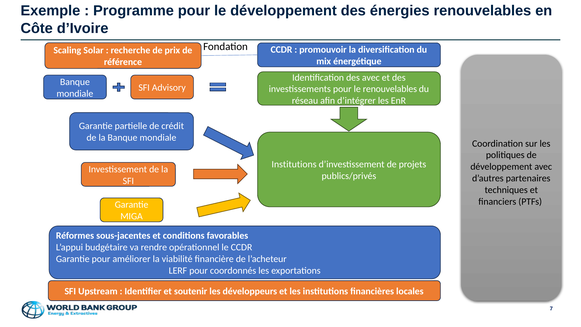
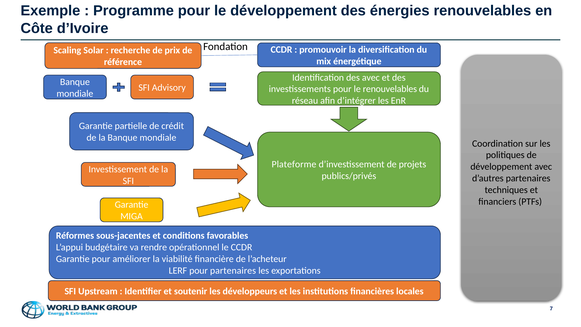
Institutions at (294, 164): Institutions -> Plateforme
pour coordonnés: coordonnés -> partenaires
